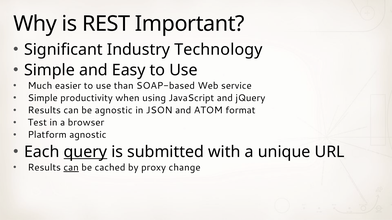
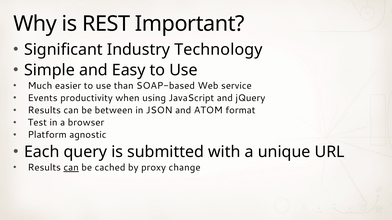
Simple at (43, 98): Simple -> Events
be agnostic: agnostic -> between
query underline: present -> none
